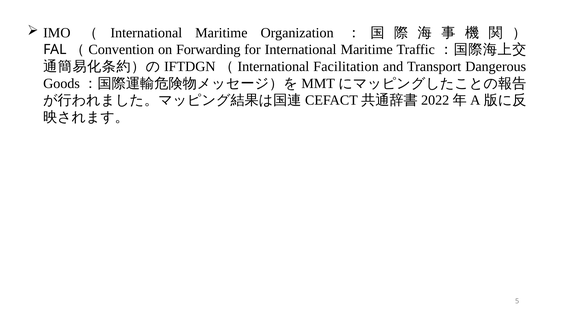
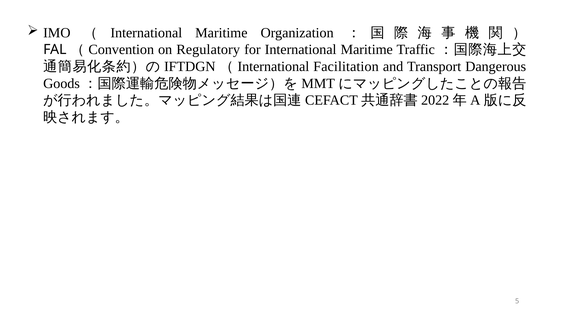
Forwarding: Forwarding -> Regulatory
